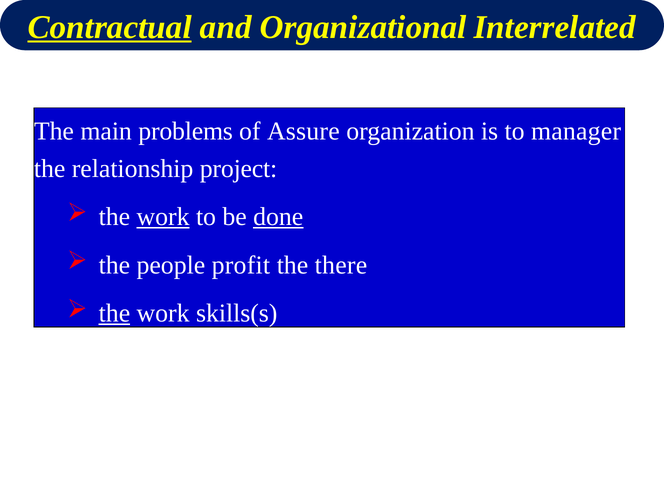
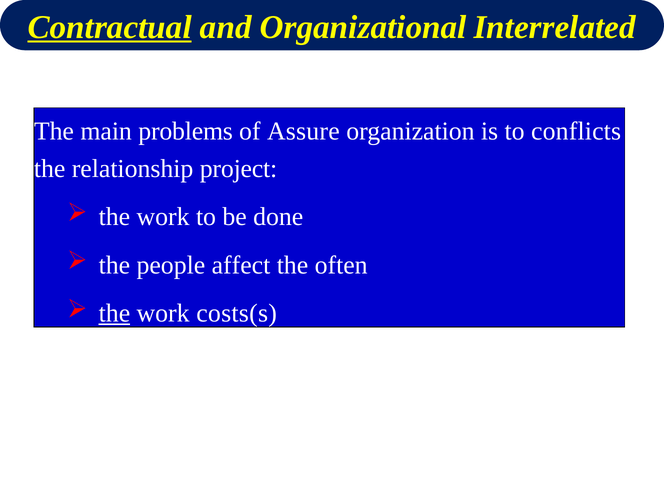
manager: manager -> conflicts
work at (163, 217) underline: present -> none
done underline: present -> none
profit: profit -> affect
there: there -> often
skills(s: skills(s -> costs(s
